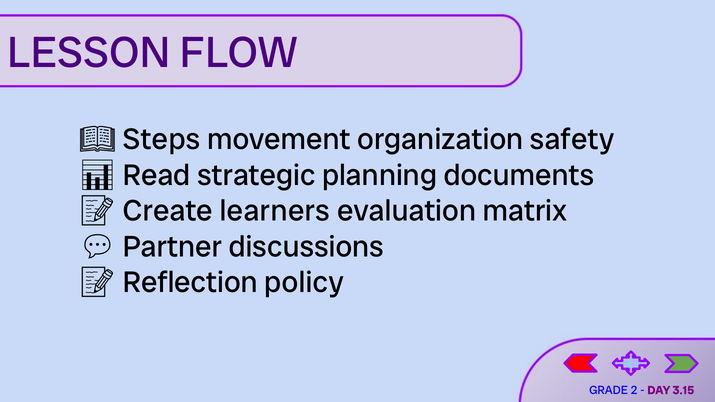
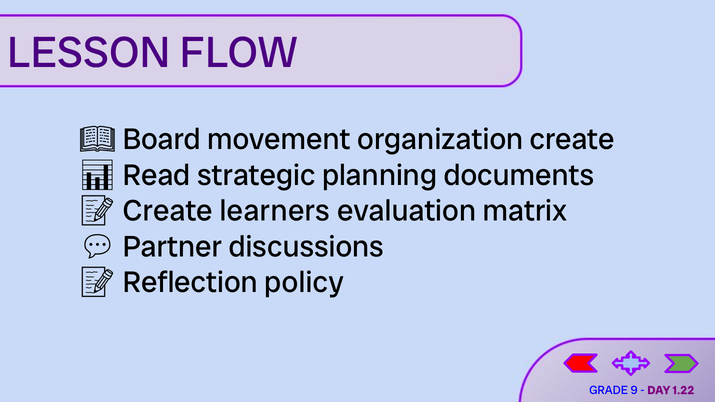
Steps: Steps -> Board
organization safety: safety -> create
2: 2 -> 9
3.15: 3.15 -> 1.22
